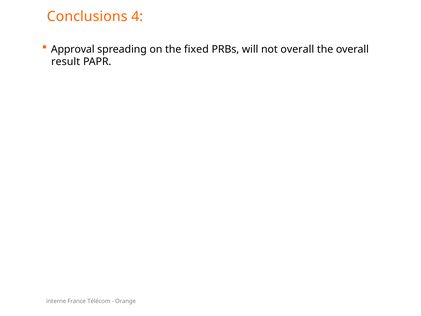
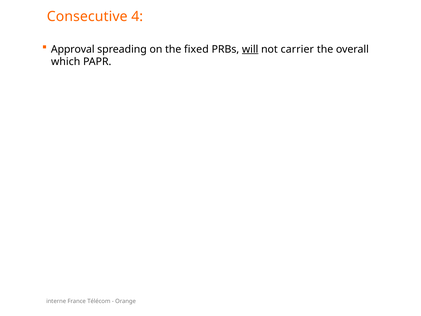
Conclusions: Conclusions -> Consecutive
will underline: none -> present
not overall: overall -> carrier
result: result -> which
